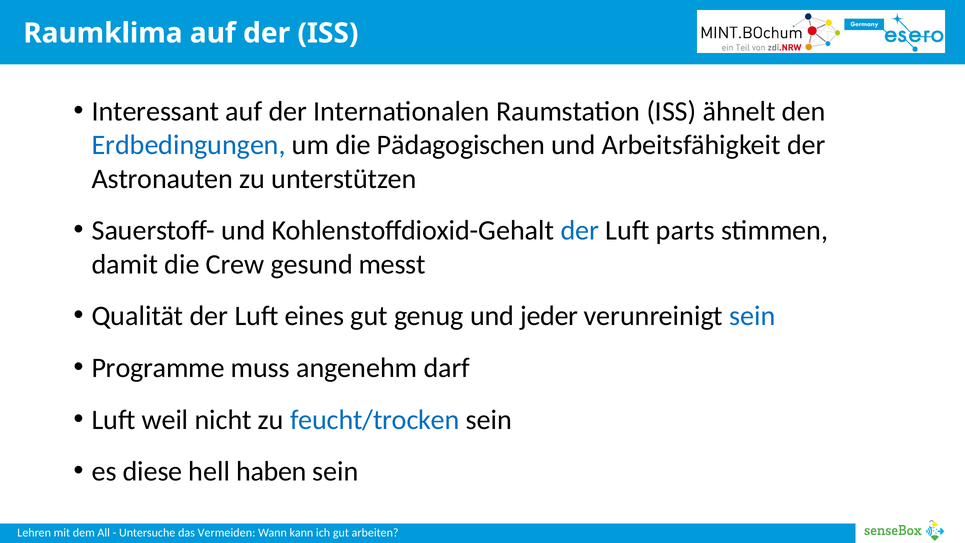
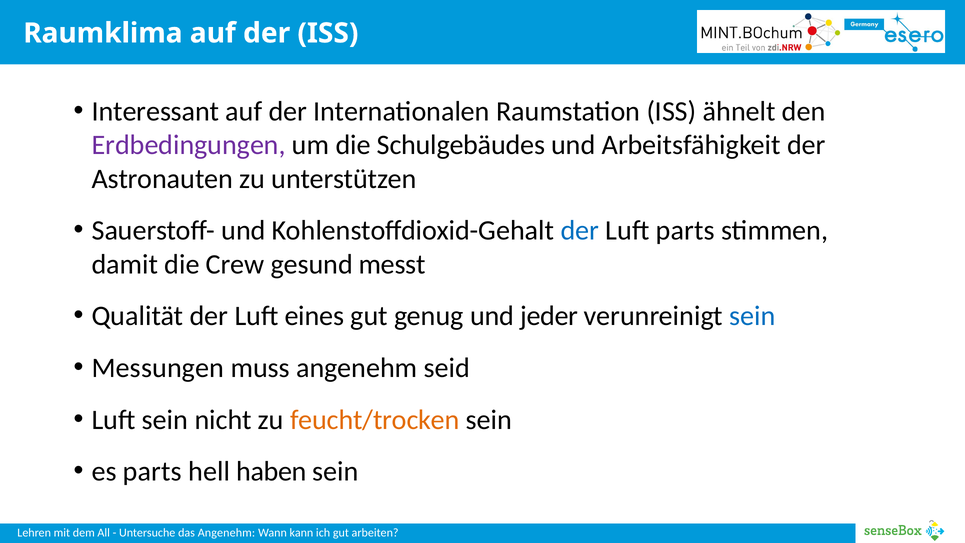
Erdbedingungen colour: blue -> purple
Pädagogischen: Pädagogischen -> Schulgebäudes
Programme: Programme -> Messungen
darf: darf -> seid
Luft weil: weil -> sein
feucht/trocken colour: blue -> orange
es diese: diese -> parts
Vermeiden at (226, 533): Vermeiden -> Angenehm
